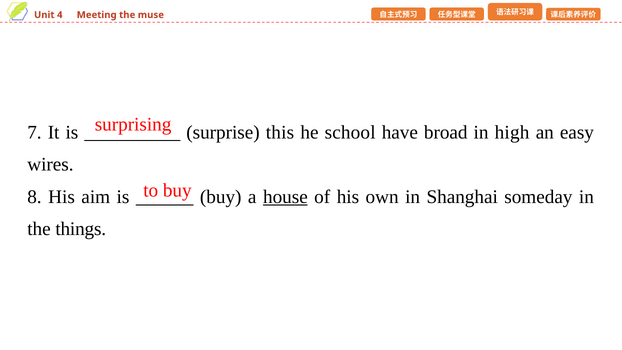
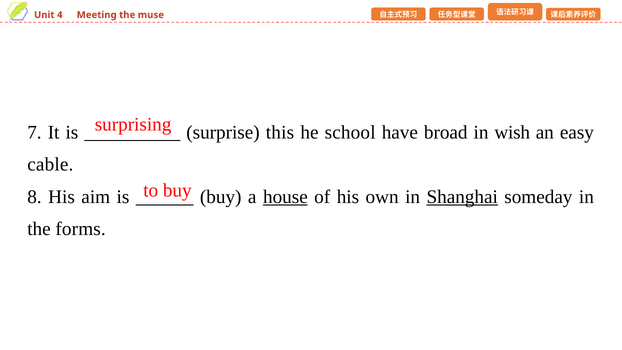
high: high -> wish
wires: wires -> cable
Shanghai underline: none -> present
things: things -> forms
